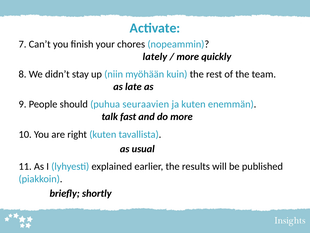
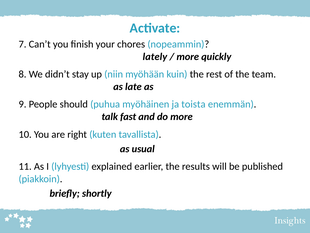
seuraavien: seuraavien -> myöhäinen
ja kuten: kuten -> toista
